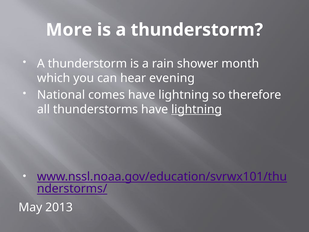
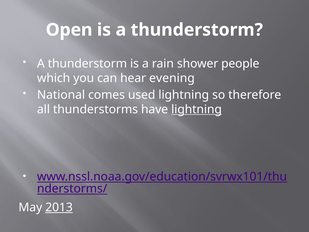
More: More -> Open
month: month -> people
comes have: have -> used
2013 underline: none -> present
